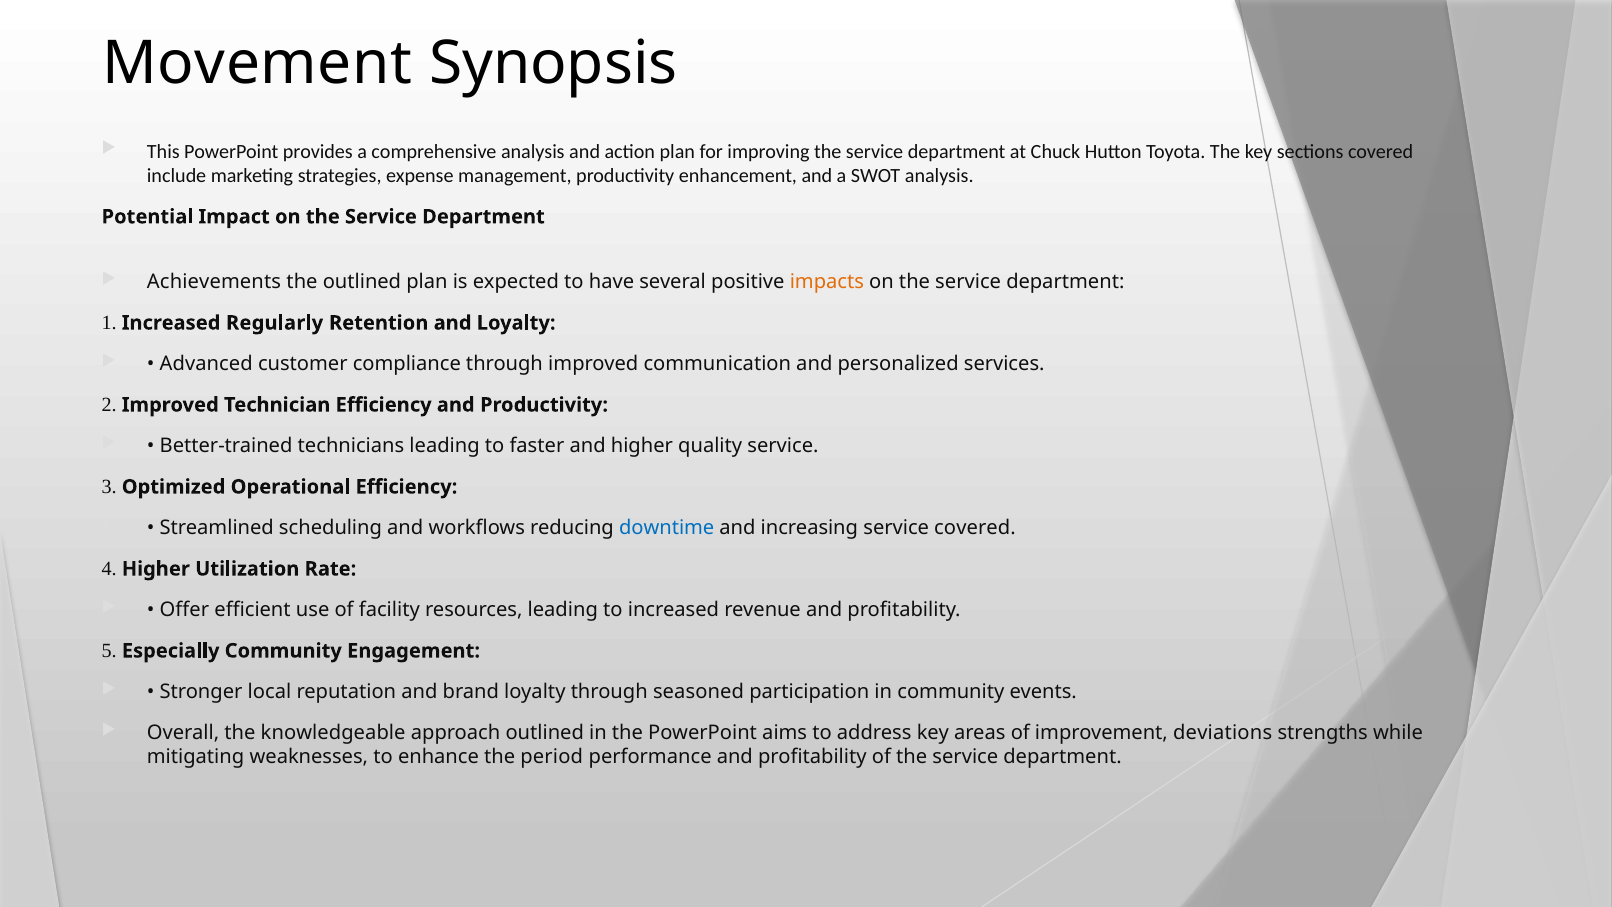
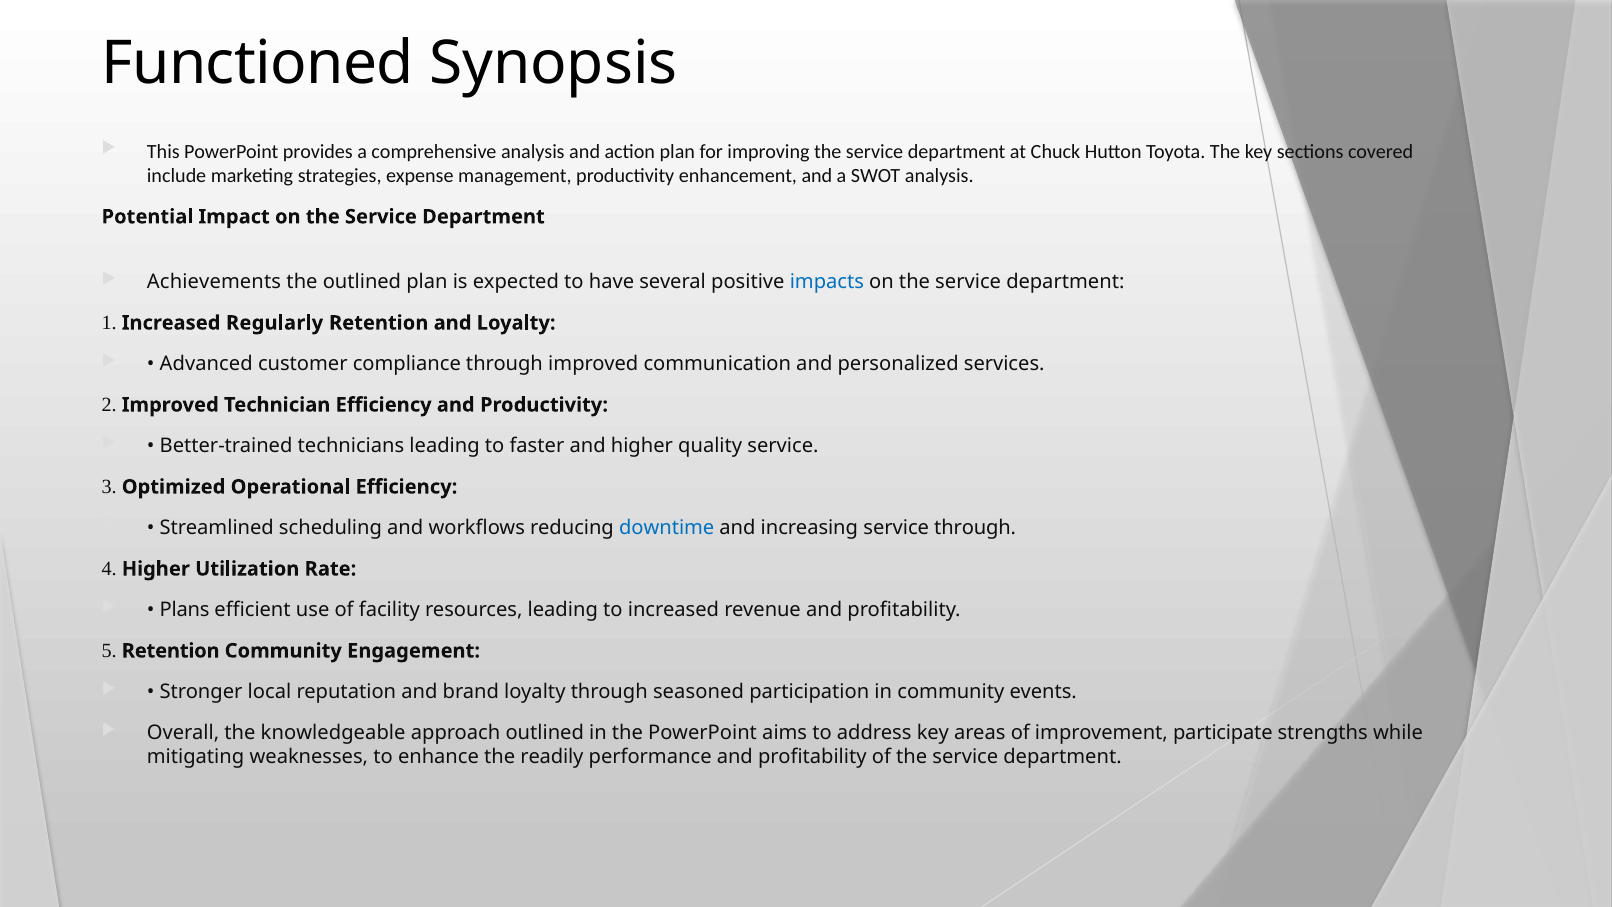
Movement: Movement -> Functioned
impacts colour: orange -> blue
service covered: covered -> through
Offer: Offer -> Plans
5 Especially: Especially -> Retention
deviations: deviations -> participate
period: period -> readily
